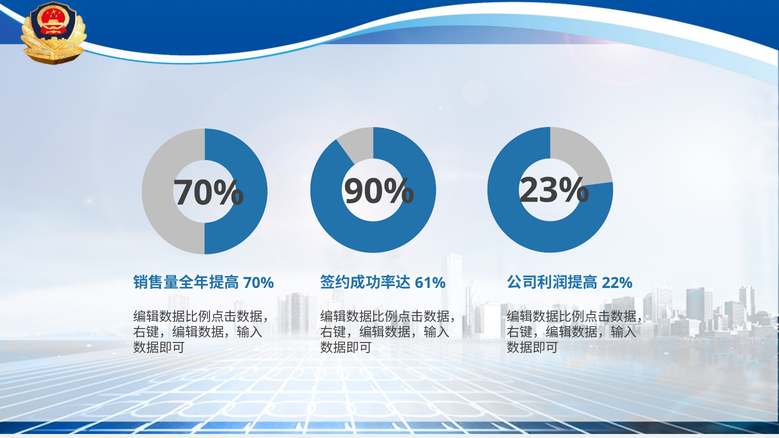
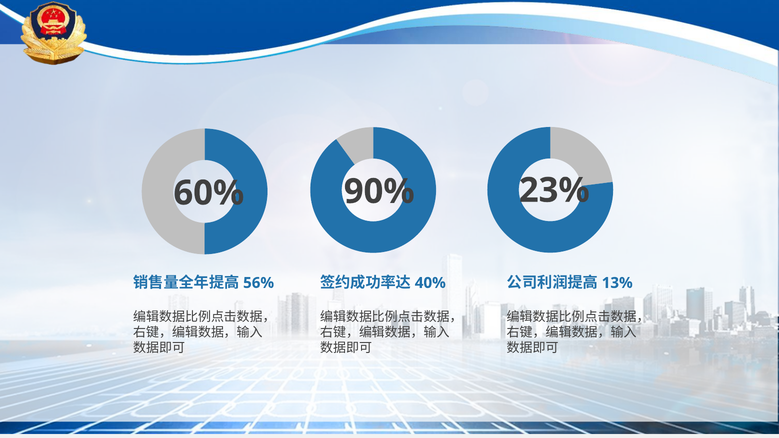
70% at (209, 193): 70% -> 60%
70% at (259, 283): 70% -> 56%
61%: 61% -> 40%
22%: 22% -> 13%
